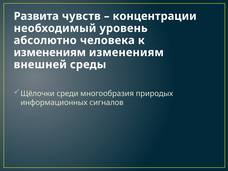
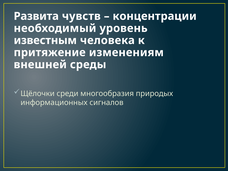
абсолютно: абсолютно -> известным
изменениям at (50, 52): изменениям -> притяжение
